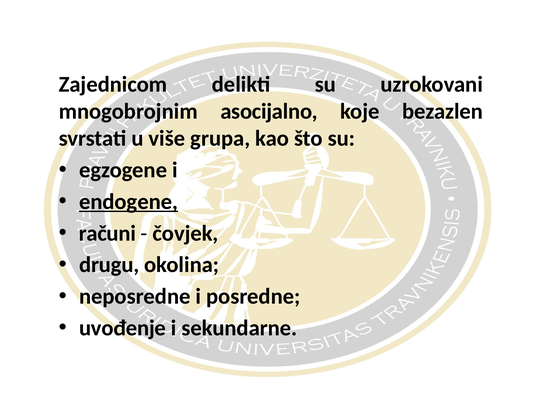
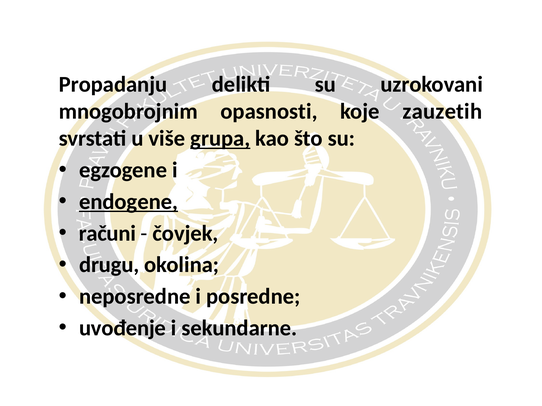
Zajednicom: Zajednicom -> Propadanju
asocijalno: asocijalno -> opasnosti
bezazlen: bezazlen -> zauzetih
grupa underline: none -> present
